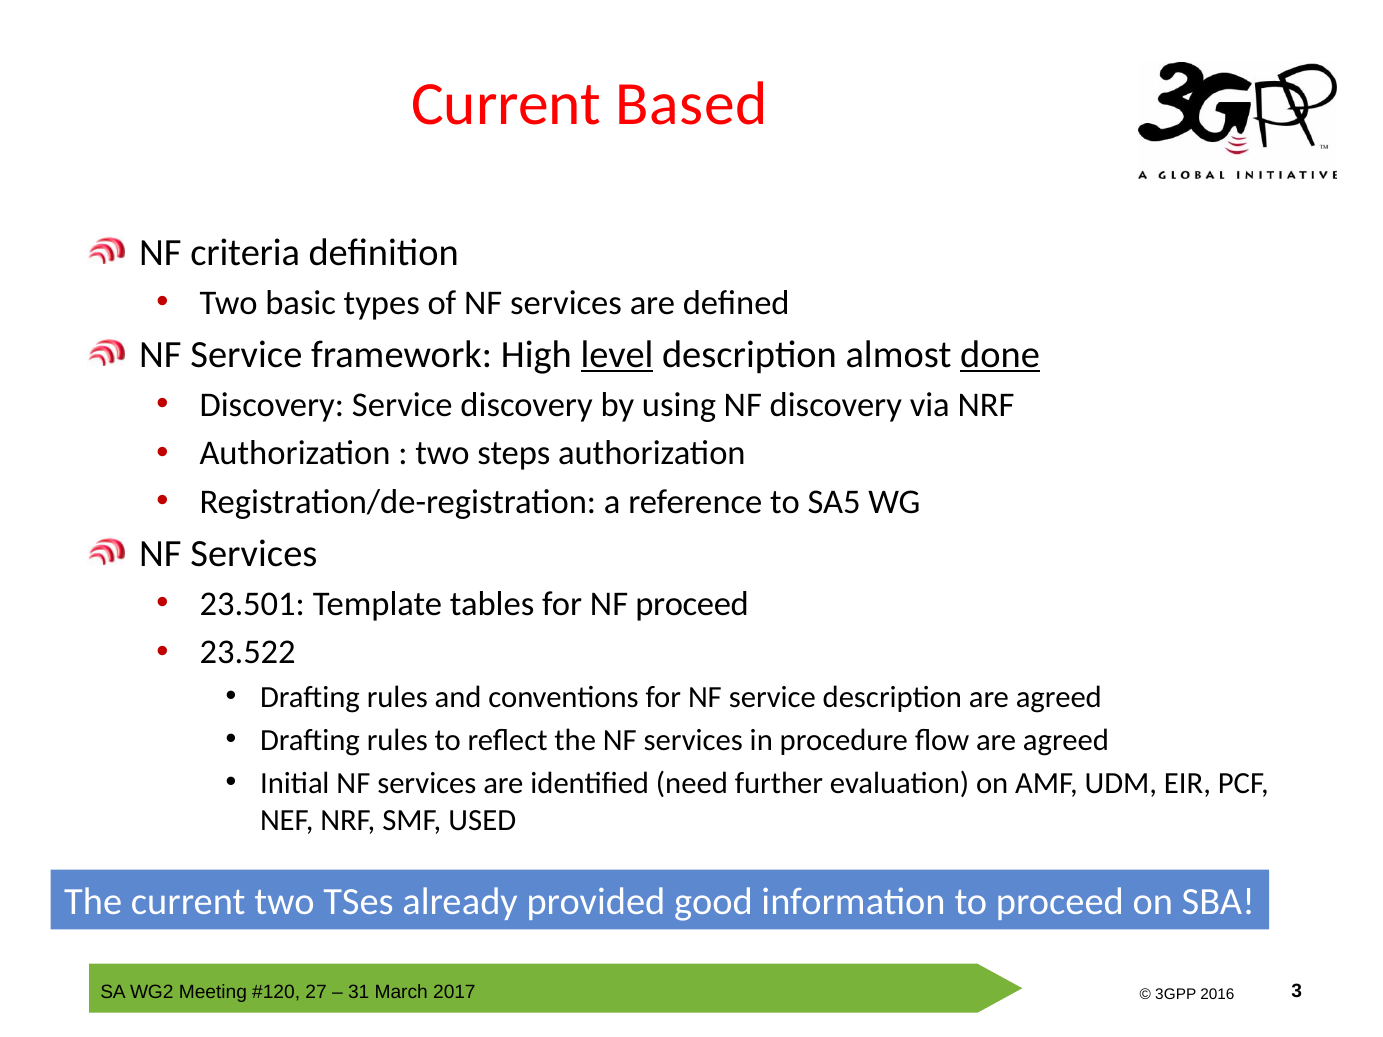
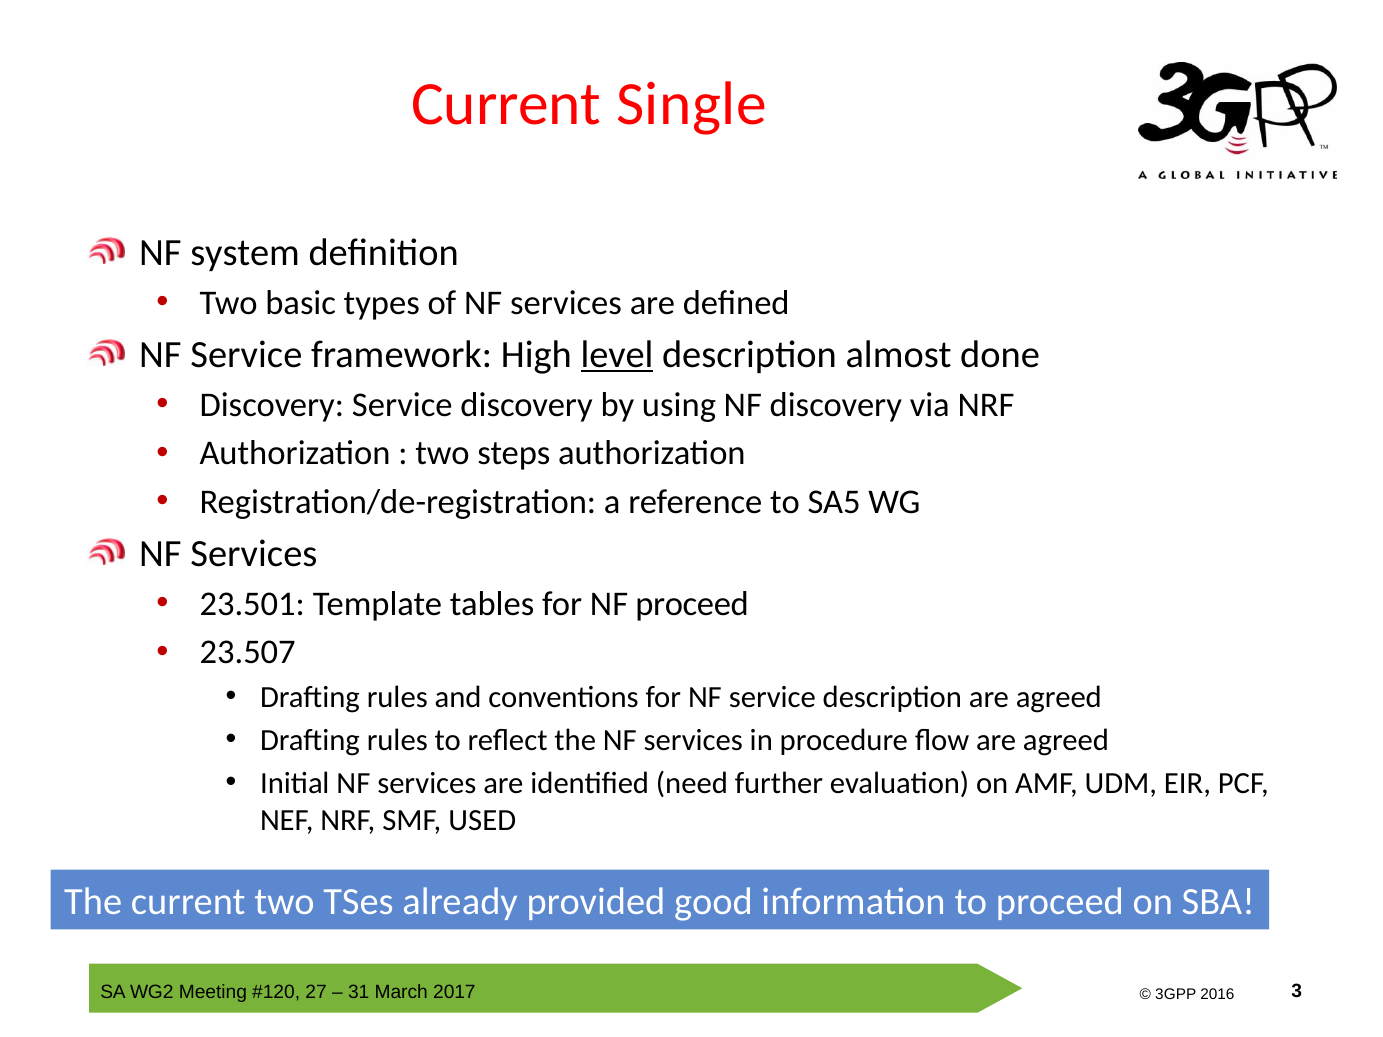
Based: Based -> Single
criteria: criteria -> system
done underline: present -> none
23.522: 23.522 -> 23.507
